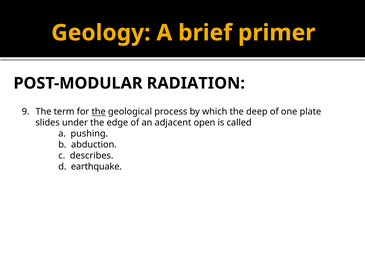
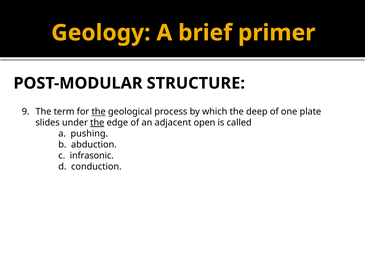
RADIATION: RADIATION -> STRUCTURE
the at (97, 123) underline: none -> present
describes: describes -> infrasonic
earthquake: earthquake -> conduction
